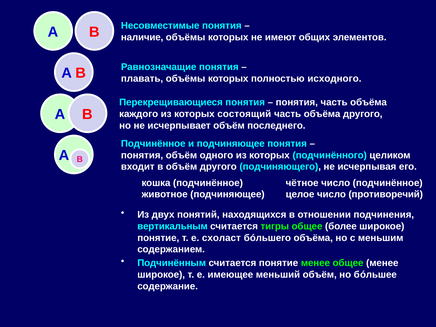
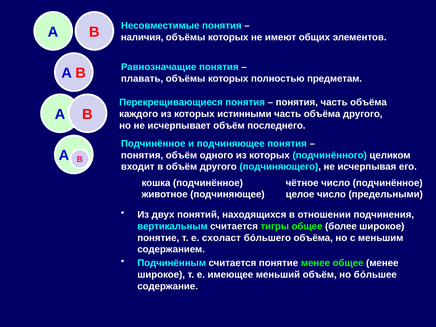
наличие: наличие -> наличия
исходного: исходного -> предметам
состоящий: состоящий -> истинными
противоречий: противоречий -> предельными
